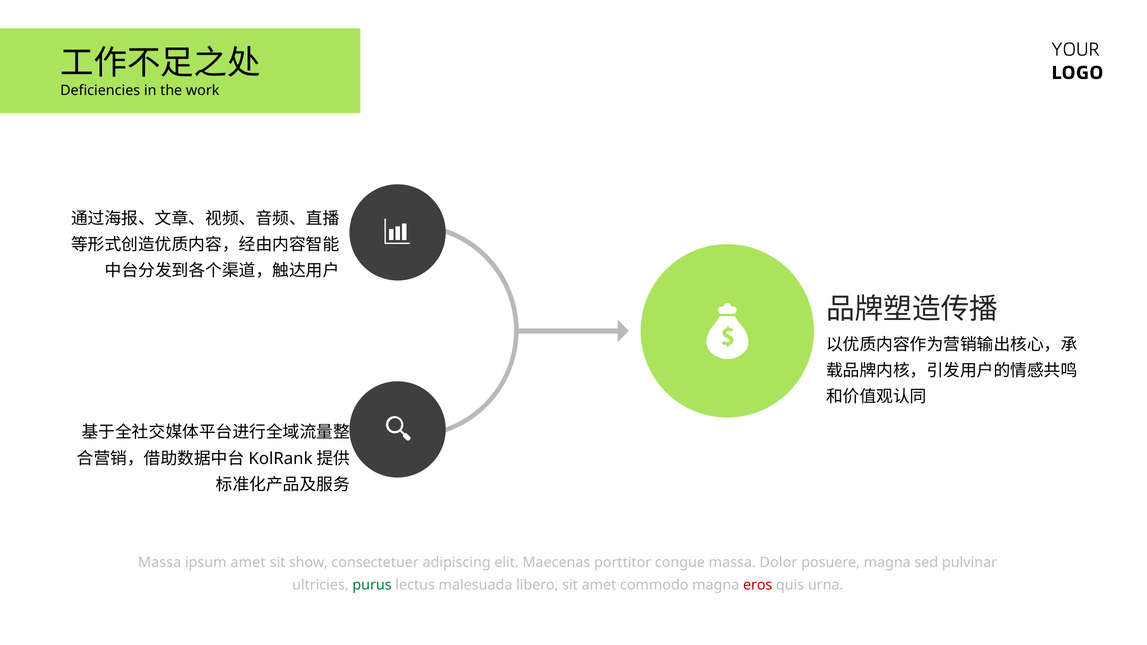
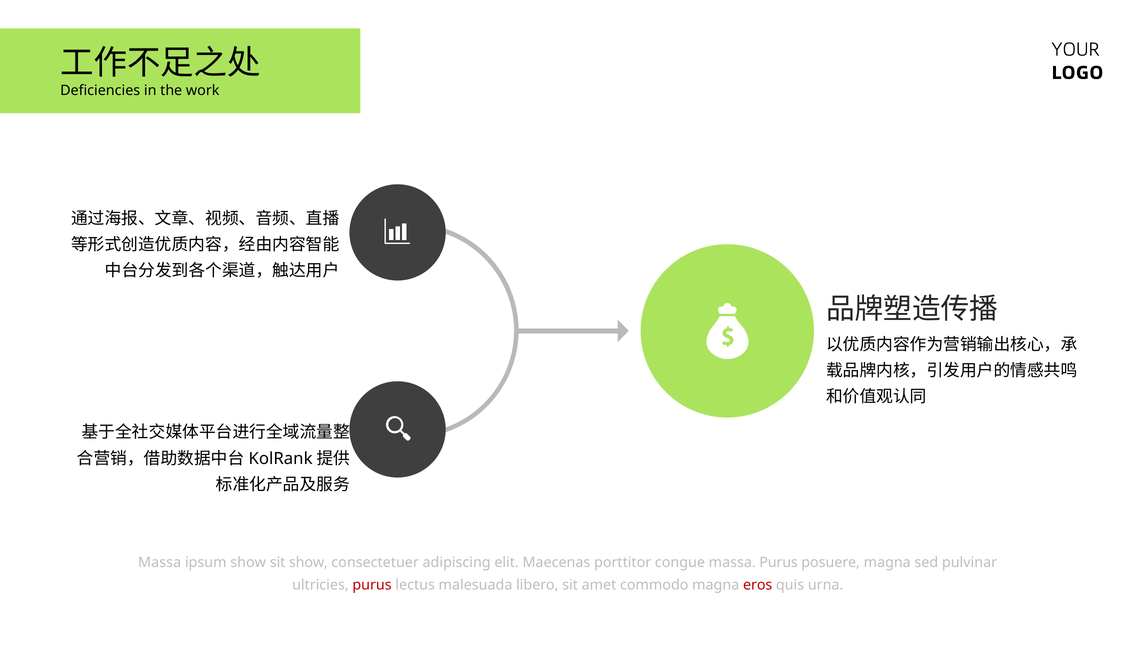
ipsum amet: amet -> show
massa Dolor: Dolor -> Purus
purus at (372, 585) colour: green -> red
